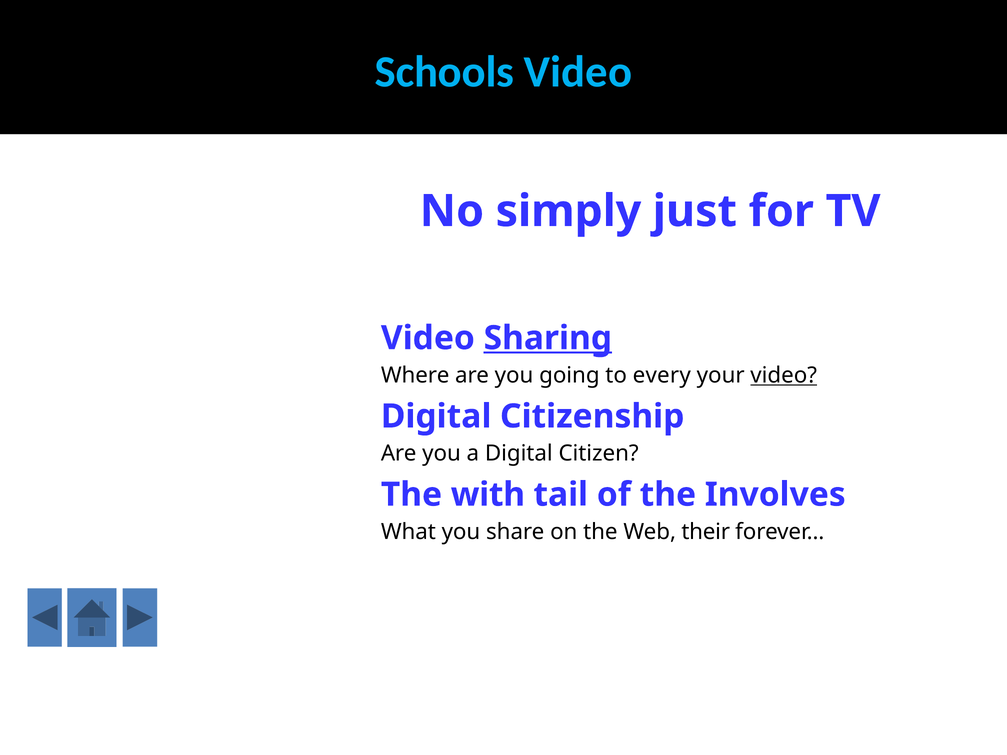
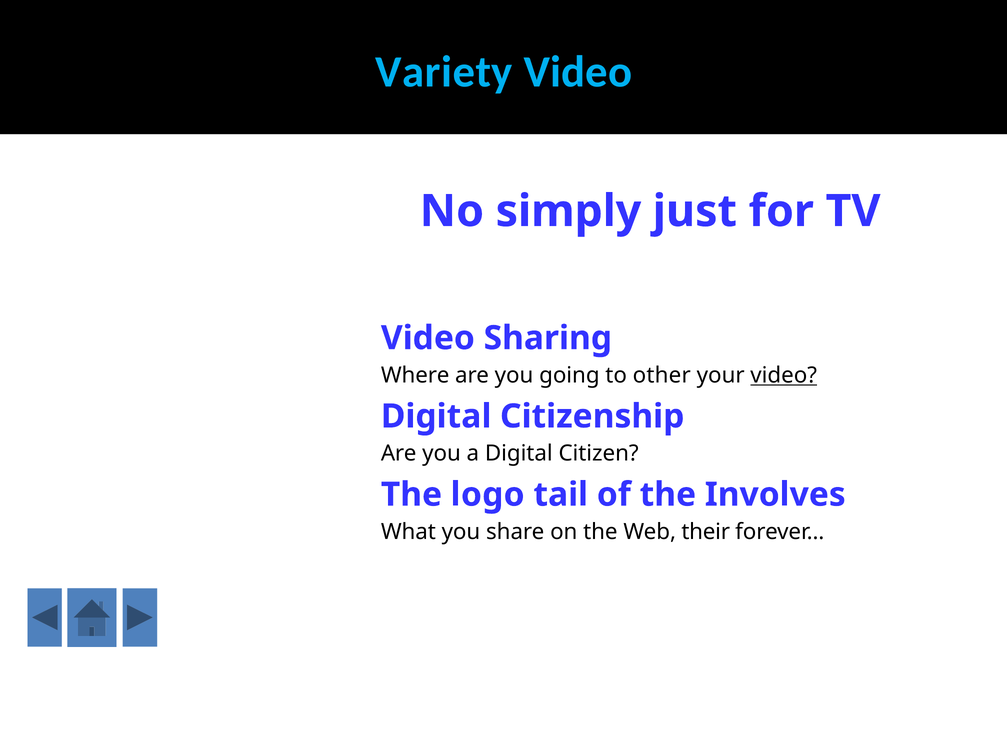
Schools: Schools -> Variety
Sharing at (548, 338) underline: present -> none
every: every -> other
with: with -> logo
